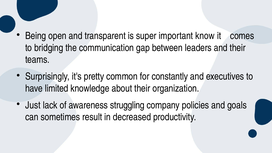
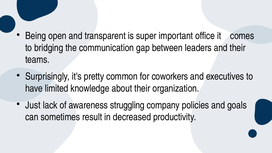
know: know -> office
constantly: constantly -> coworkers
